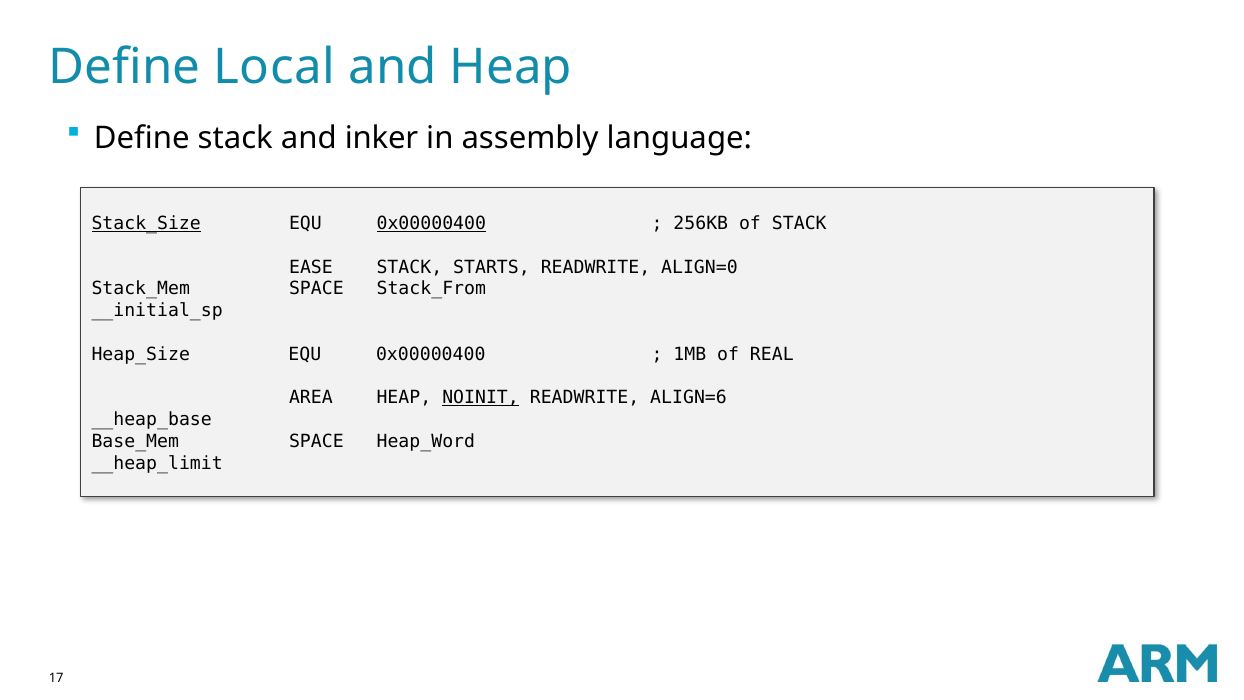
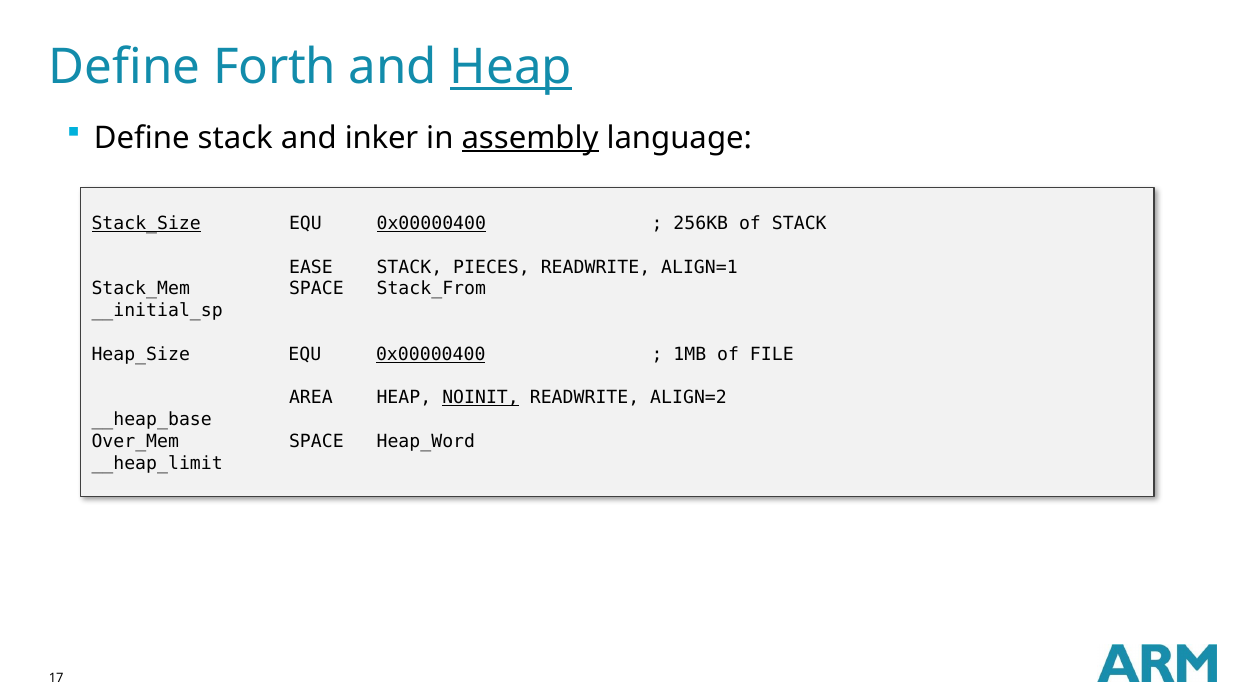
Local: Local -> Forth
Heap at (511, 67) underline: none -> present
assembly underline: none -> present
STARTS: STARTS -> PIECES
ALIGN=0: ALIGN=0 -> ALIGN=1
0x00000400 at (431, 354) underline: none -> present
REAL: REAL -> FILE
ALIGN=6: ALIGN=6 -> ALIGN=2
Base_Mem: Base_Mem -> Over_Mem
